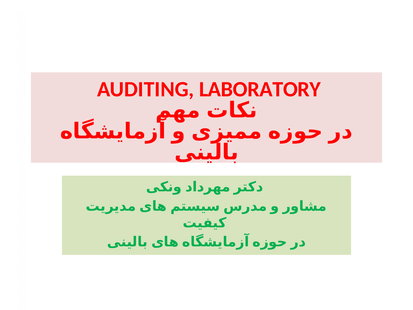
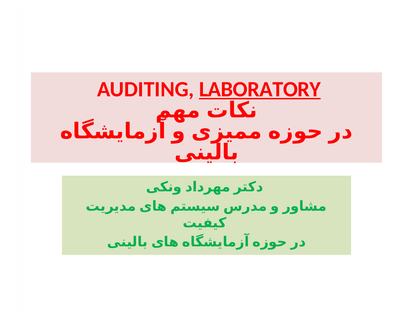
LABORATORY underline: none -> present
